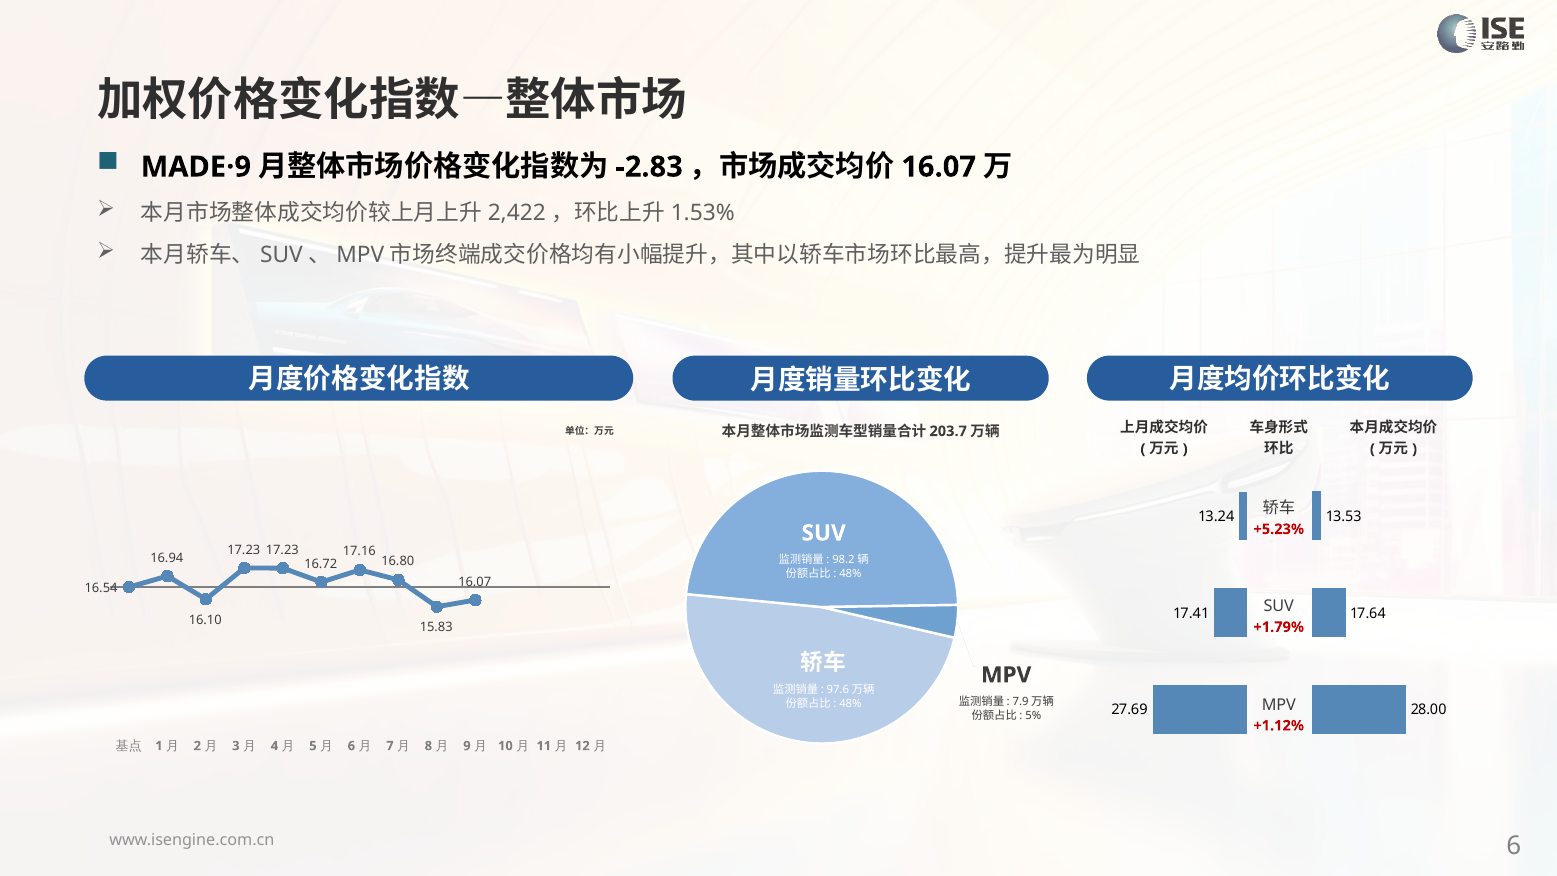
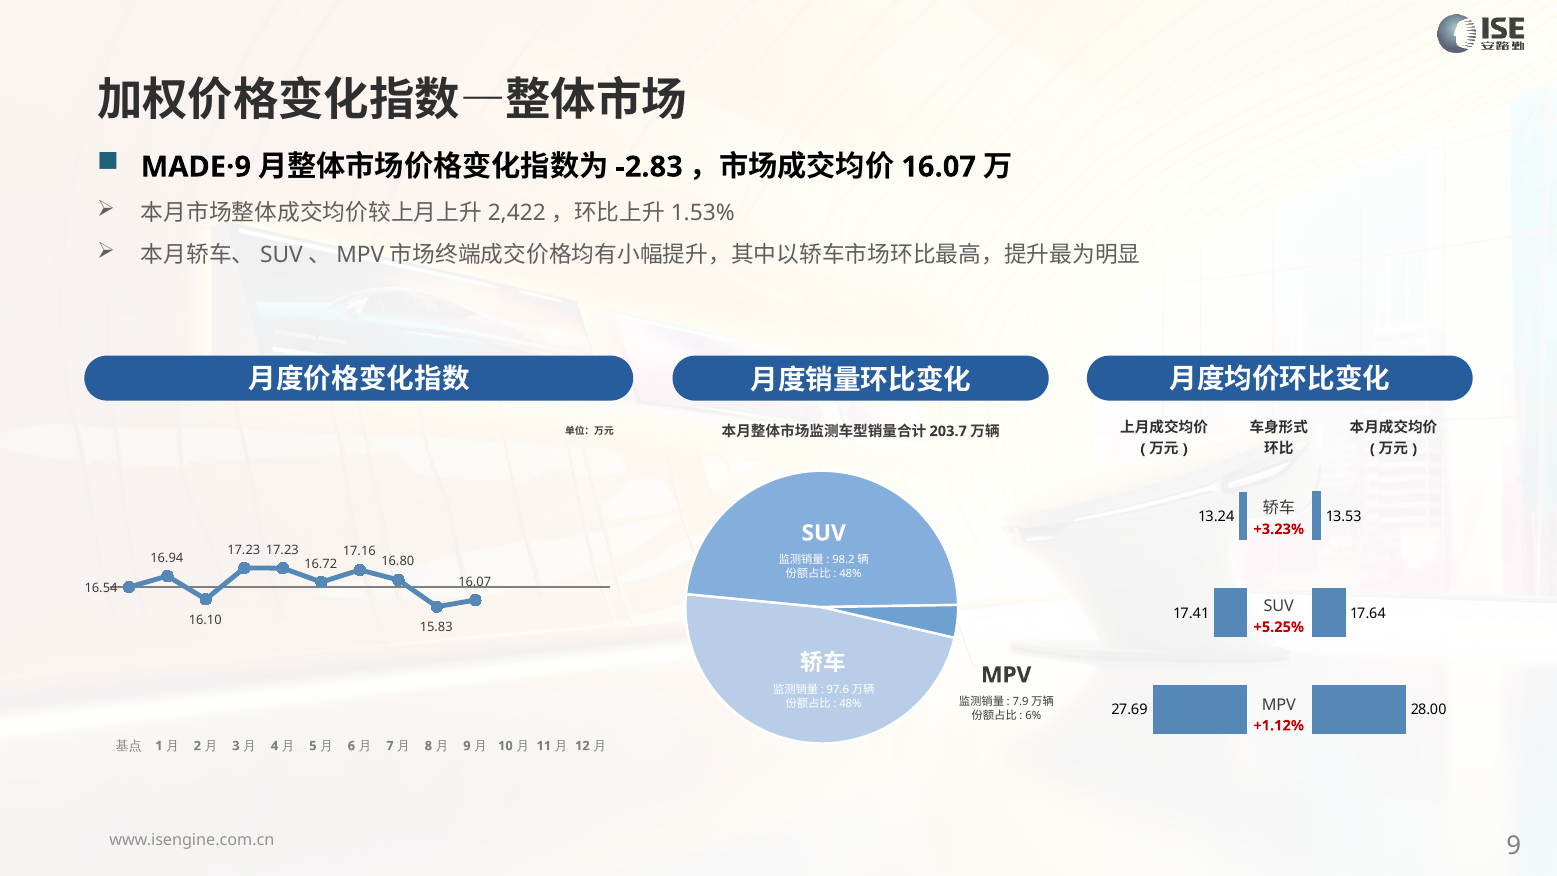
+5.23%: +5.23% -> +3.23%
+1.79%: +1.79% -> +5.25%
5%: 5% -> 6%
6 at (1514, 846): 6 -> 9
